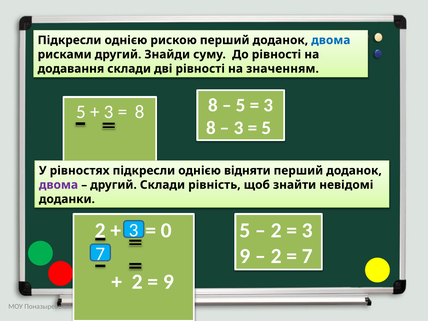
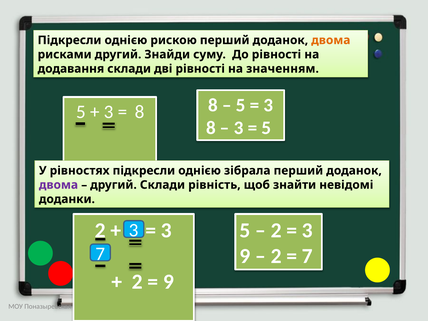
двома at (331, 40) colour: blue -> orange
відняти: відняти -> зібрала
0 at (166, 230): 0 -> 3
